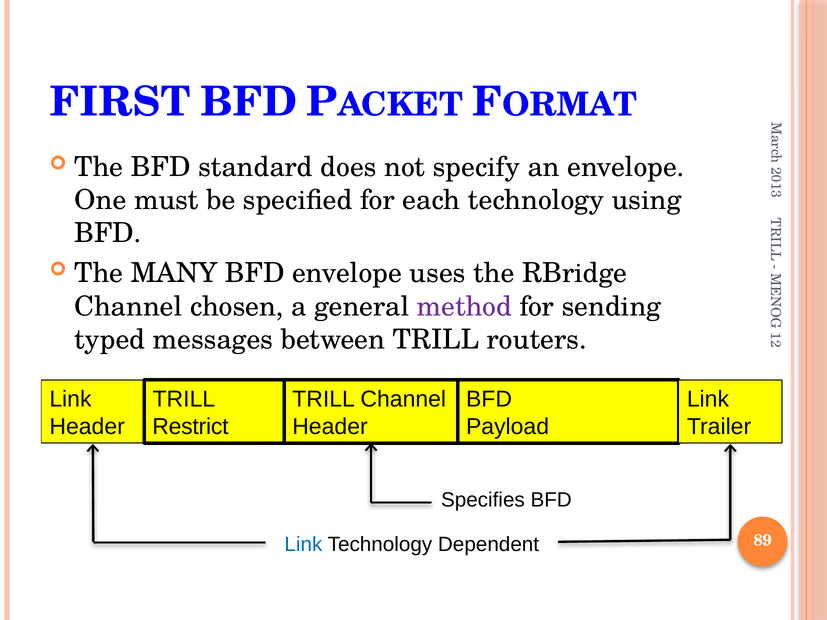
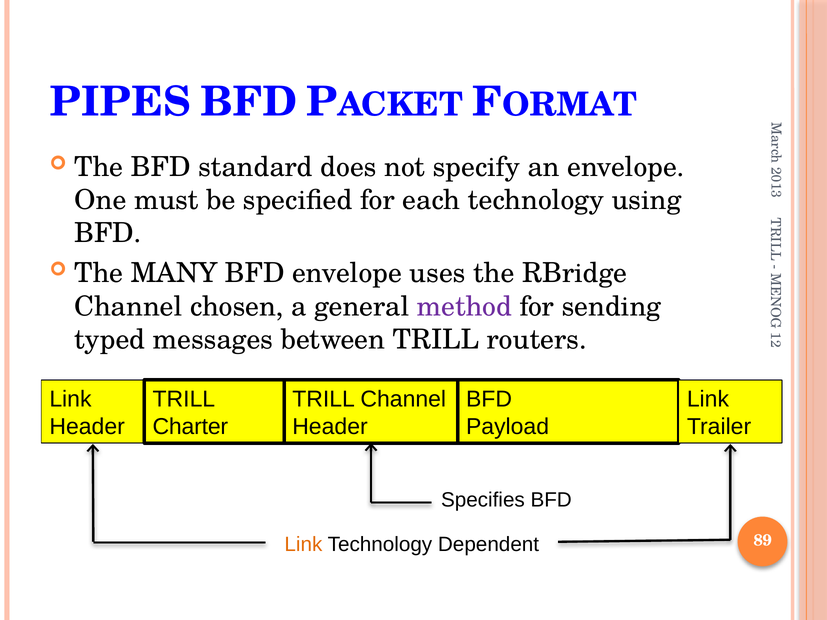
FIRST: FIRST -> PIPES
Restrict: Restrict -> Charter
Link at (303, 544) colour: blue -> orange
